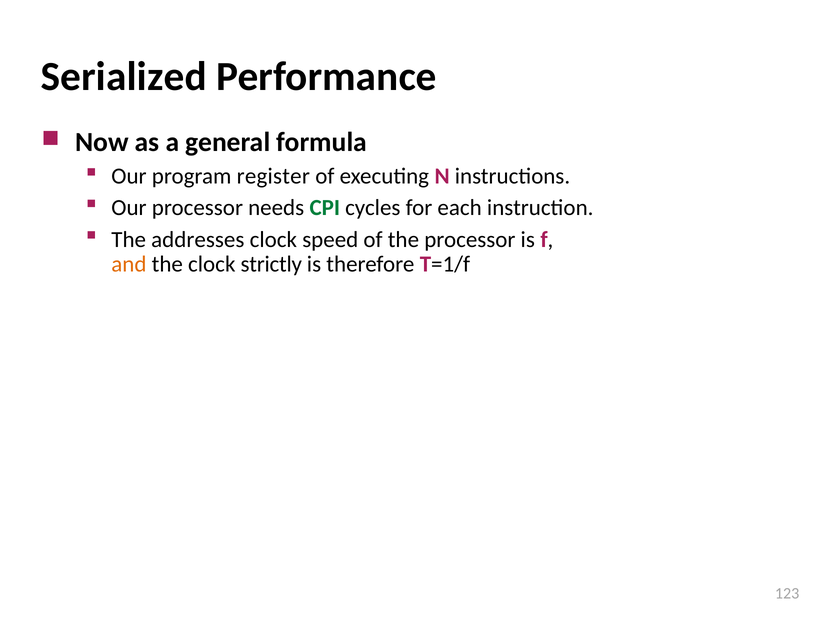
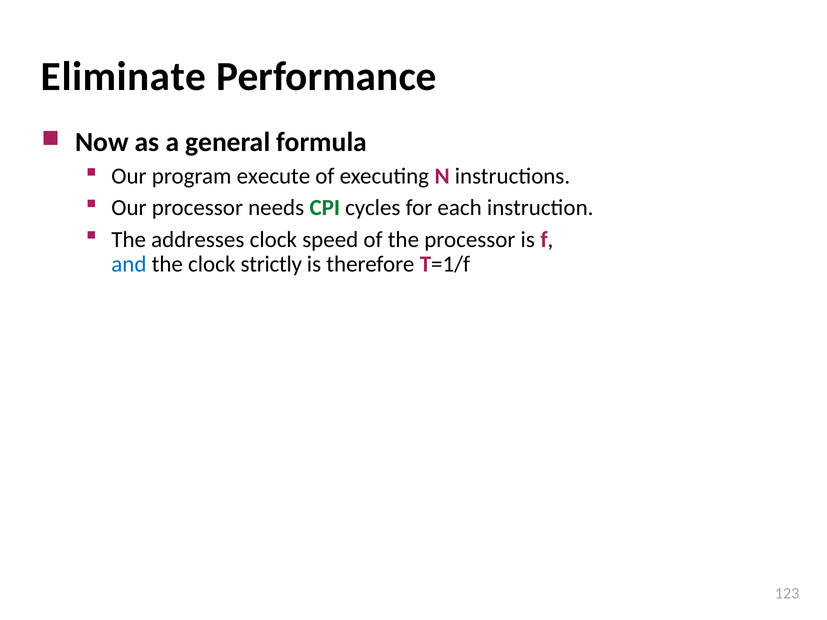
Serialized: Serialized -> Eliminate
register: register -> execute
and colour: orange -> blue
